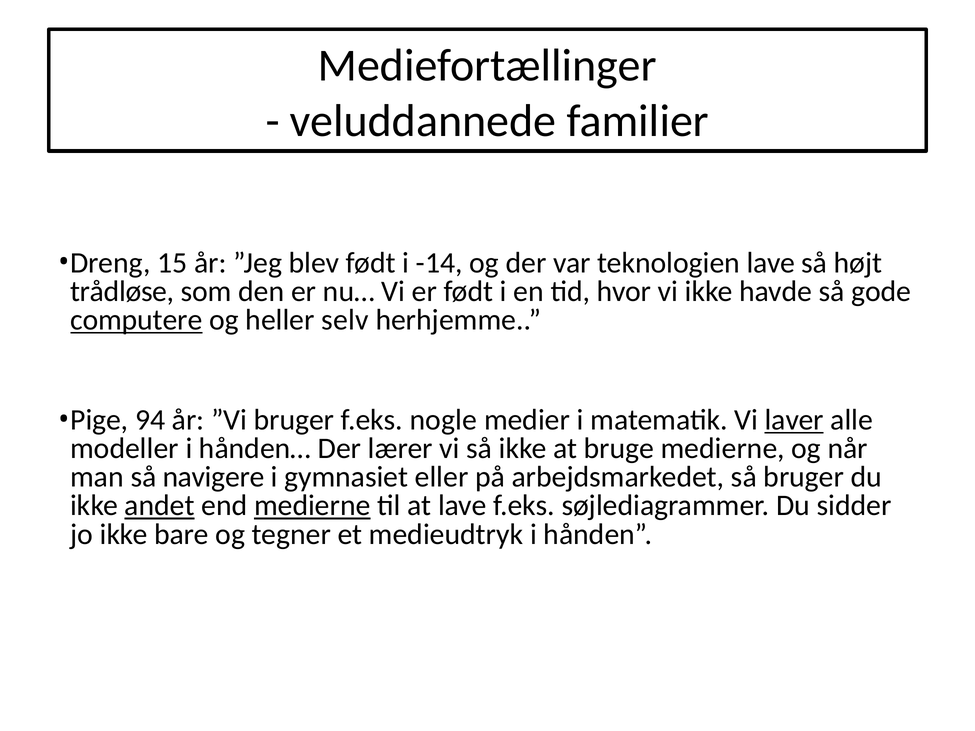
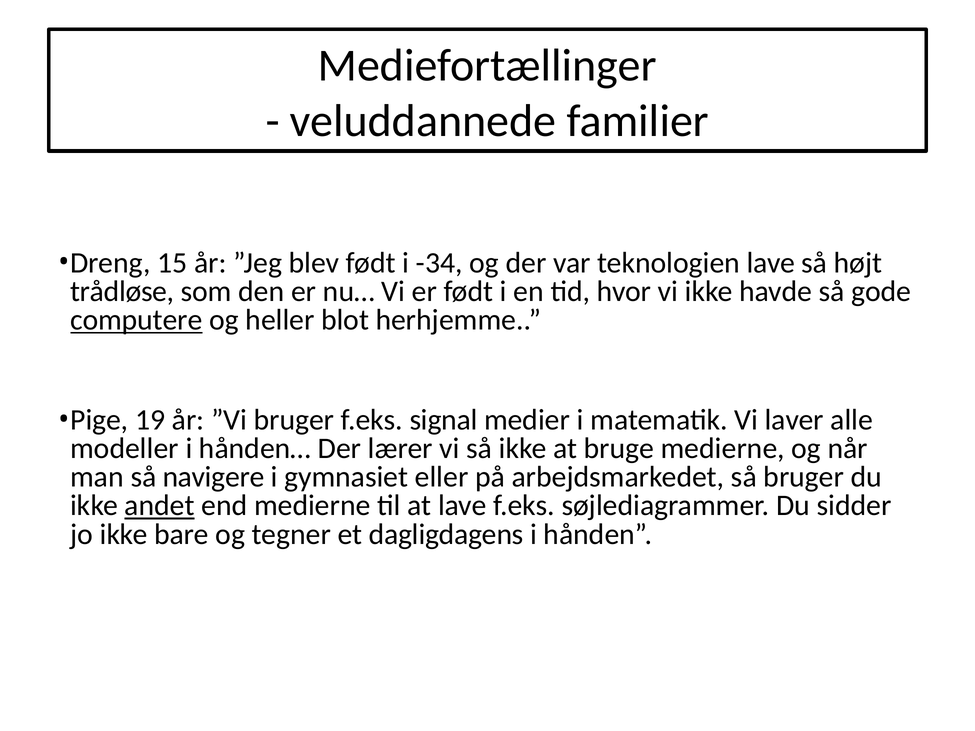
-14: -14 -> -34
selv: selv -> blot
94: 94 -> 19
nogle: nogle -> signal
laver underline: present -> none
medierne at (312, 506) underline: present -> none
medieudtryk: medieudtryk -> dagligdagens
